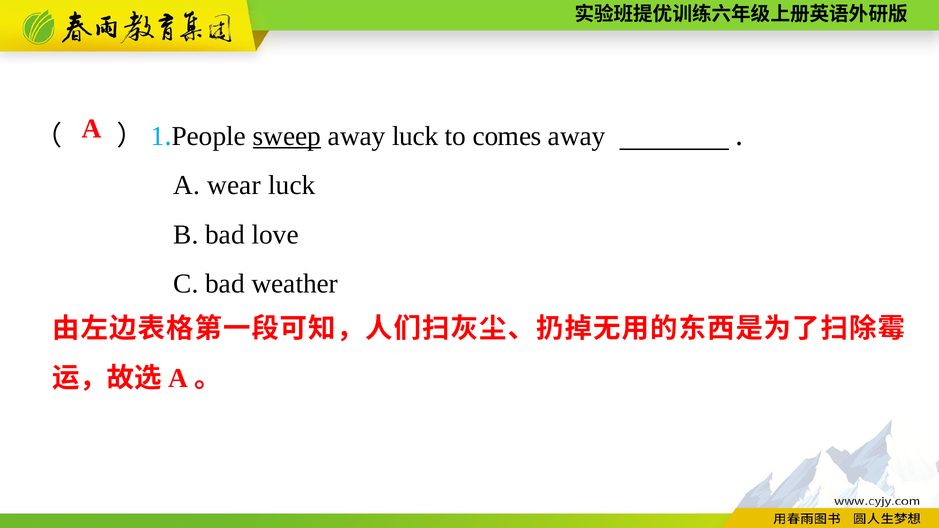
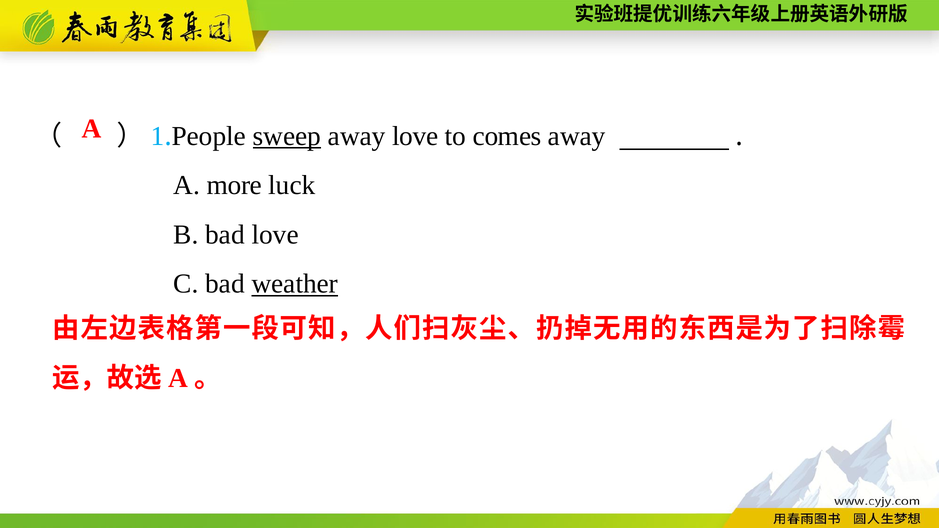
away luck: luck -> love
wear: wear -> more
weather underline: none -> present
